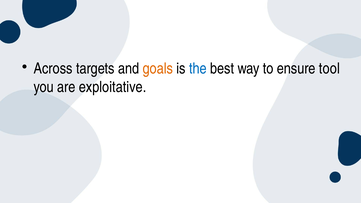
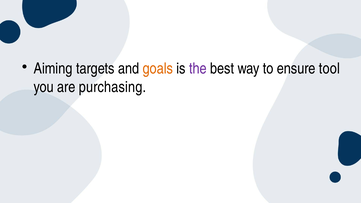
Across: Across -> Aiming
the colour: blue -> purple
exploitative: exploitative -> purchasing
